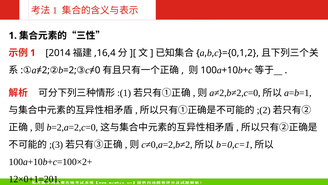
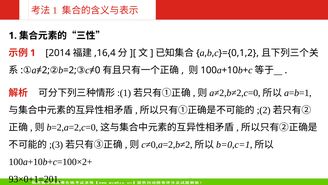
12×0+1=201: 12×0+1=201 -> 93×0+1=201
